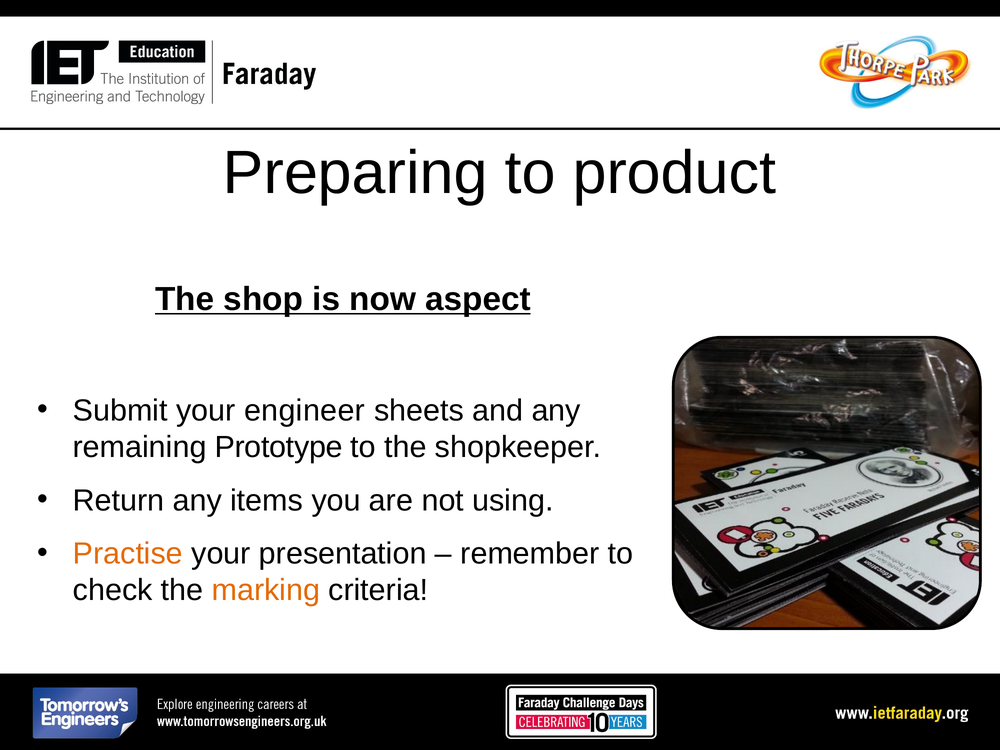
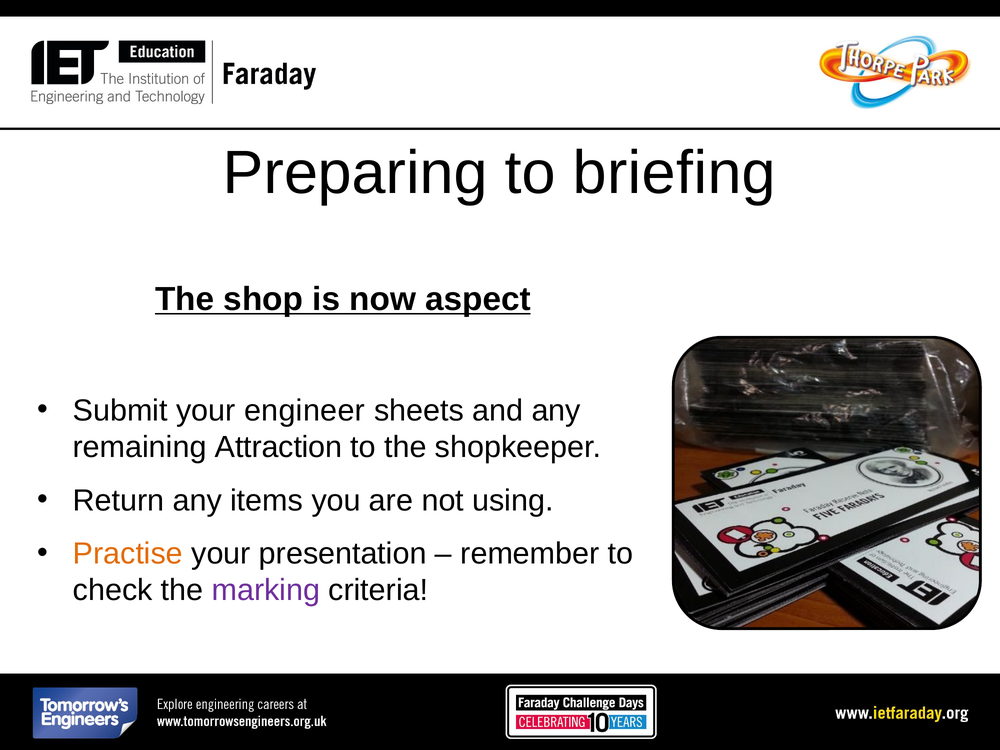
product: product -> briefing
Prototype: Prototype -> Attraction
marking colour: orange -> purple
